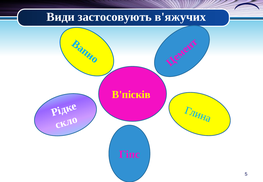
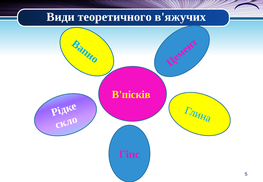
застосовують: застосовують -> теоретичного
